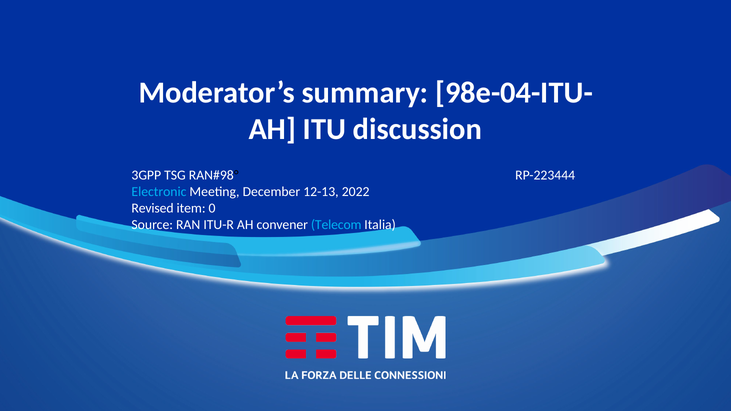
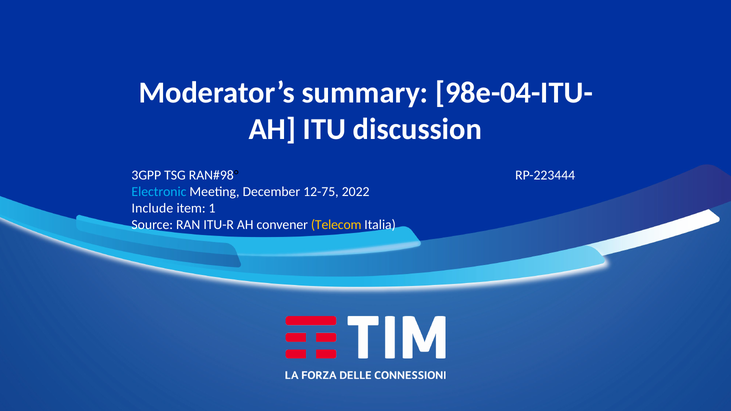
12-13: 12-13 -> 12-75
Revised: Revised -> Include
0: 0 -> 1
Telecom colour: light blue -> yellow
